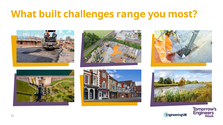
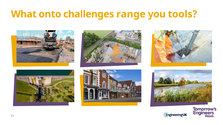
built: built -> onto
most: most -> tools
